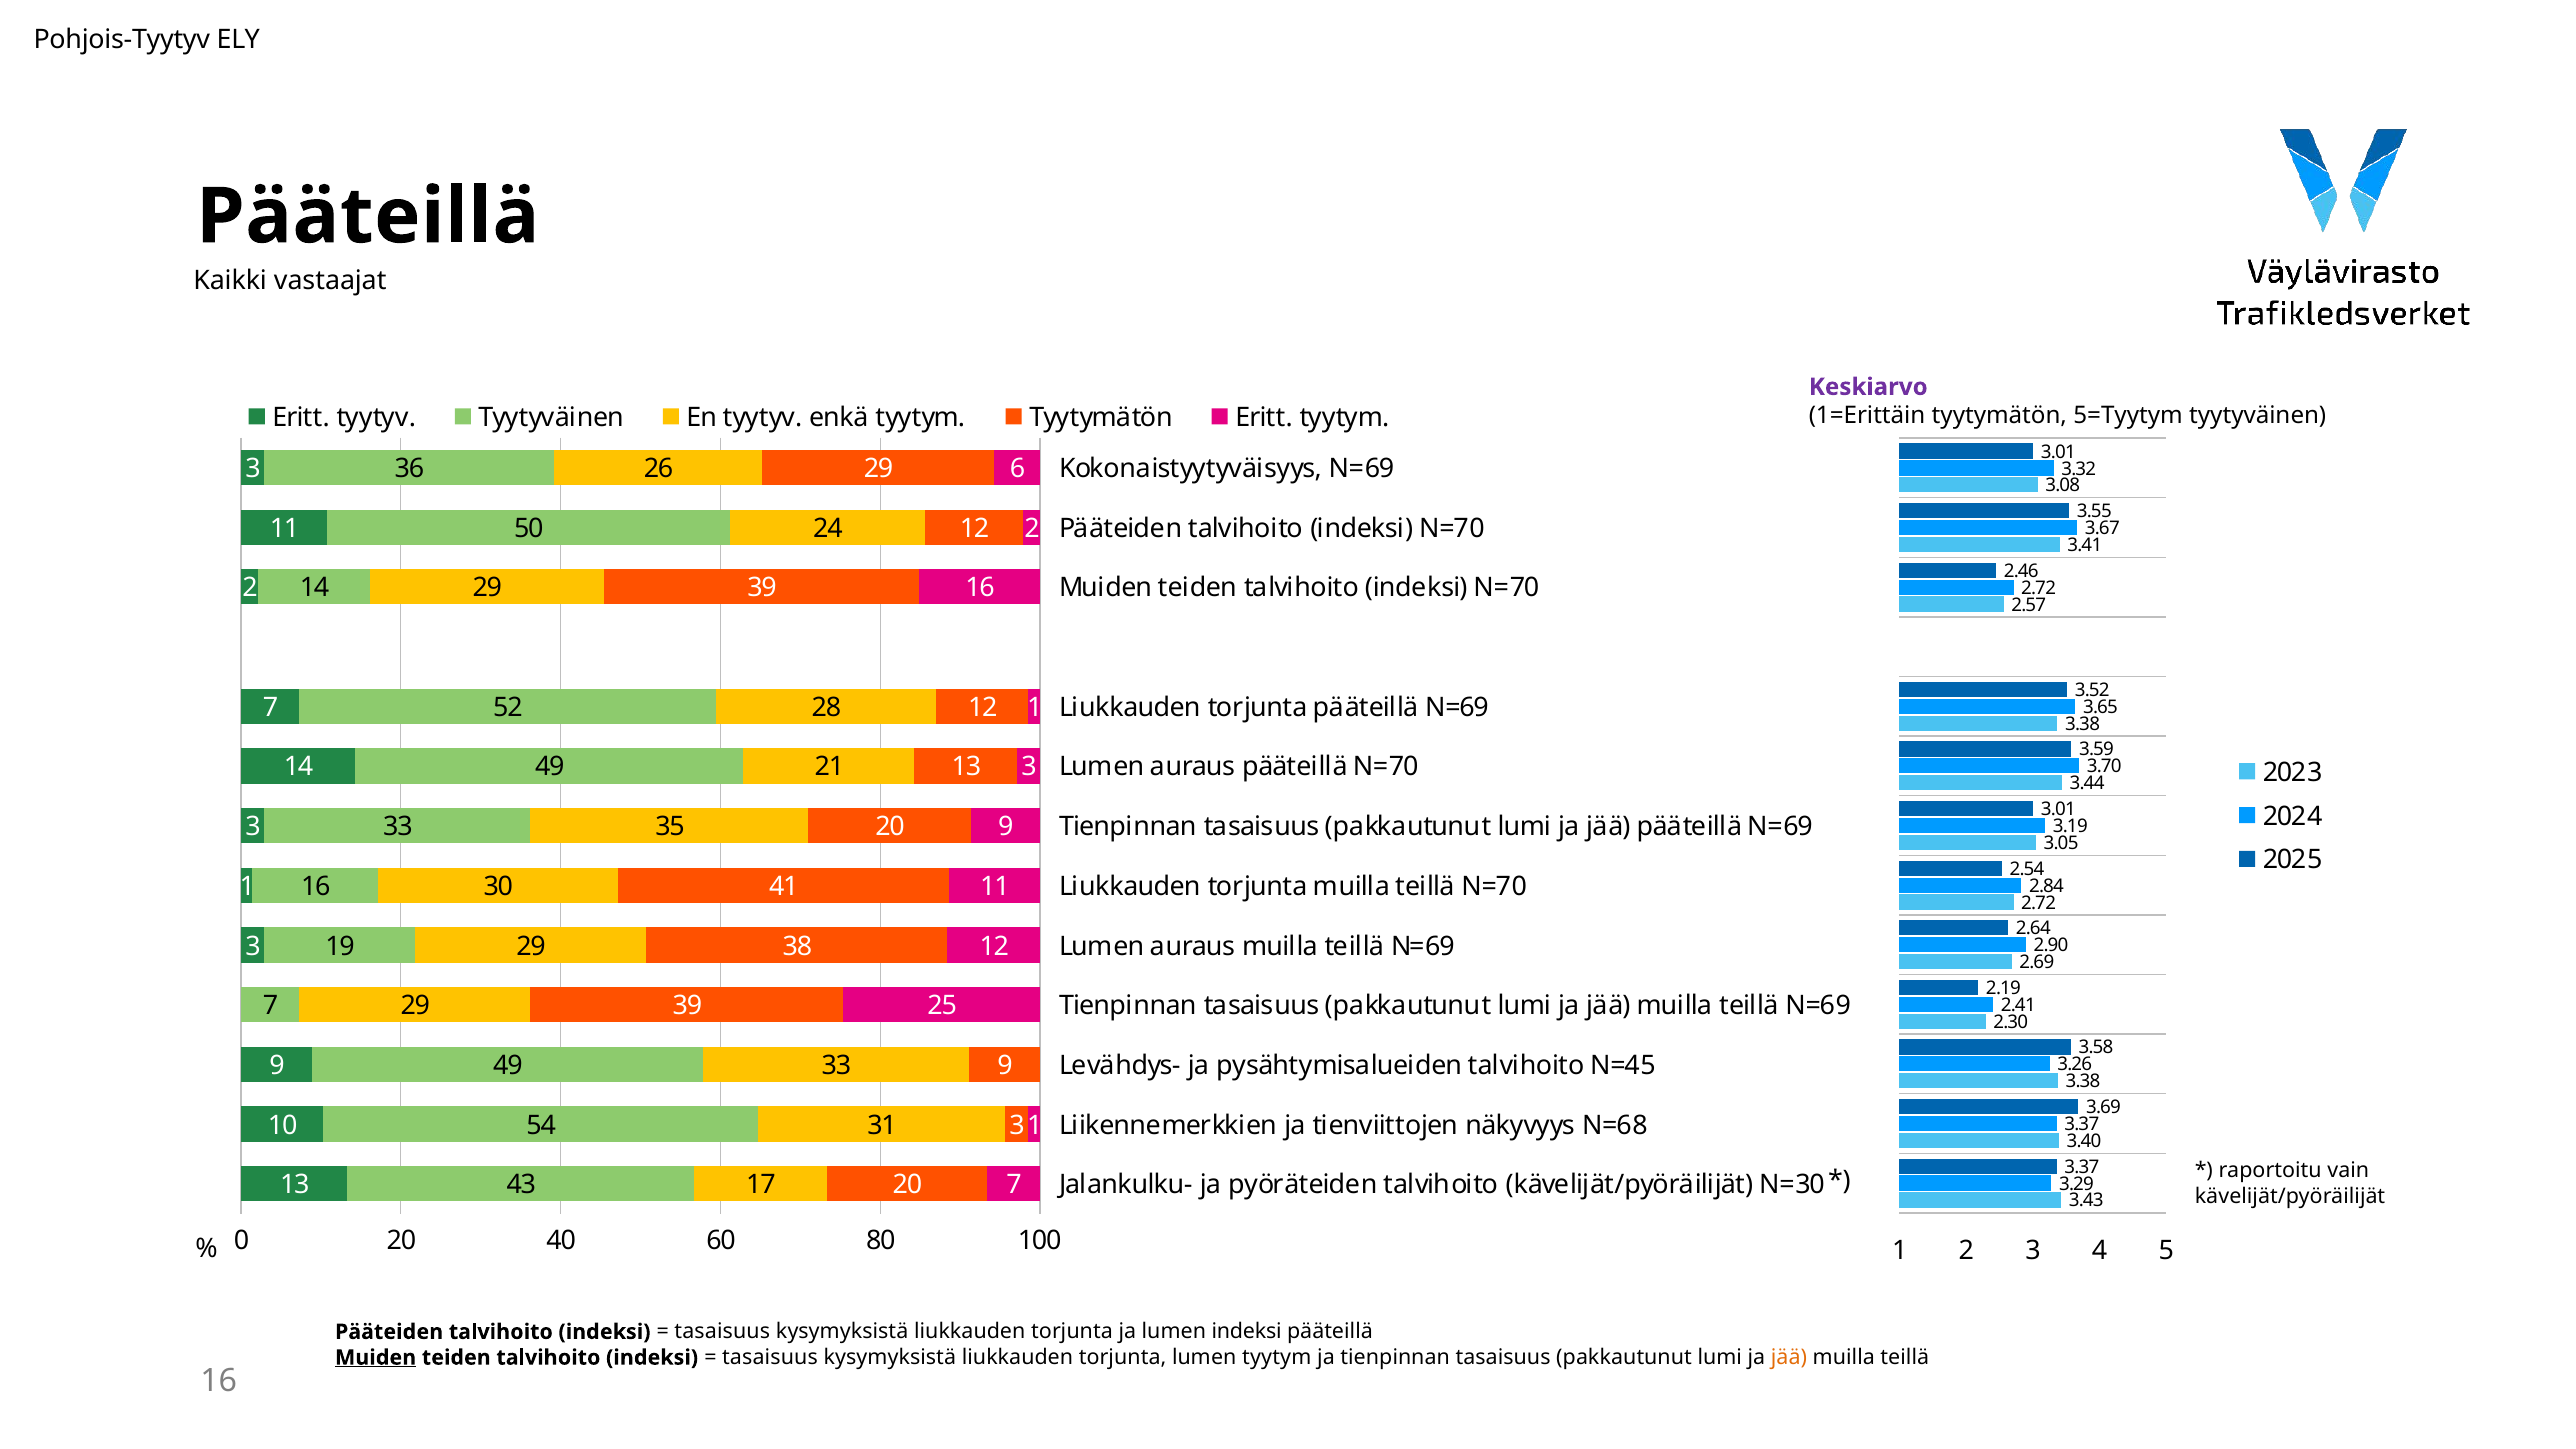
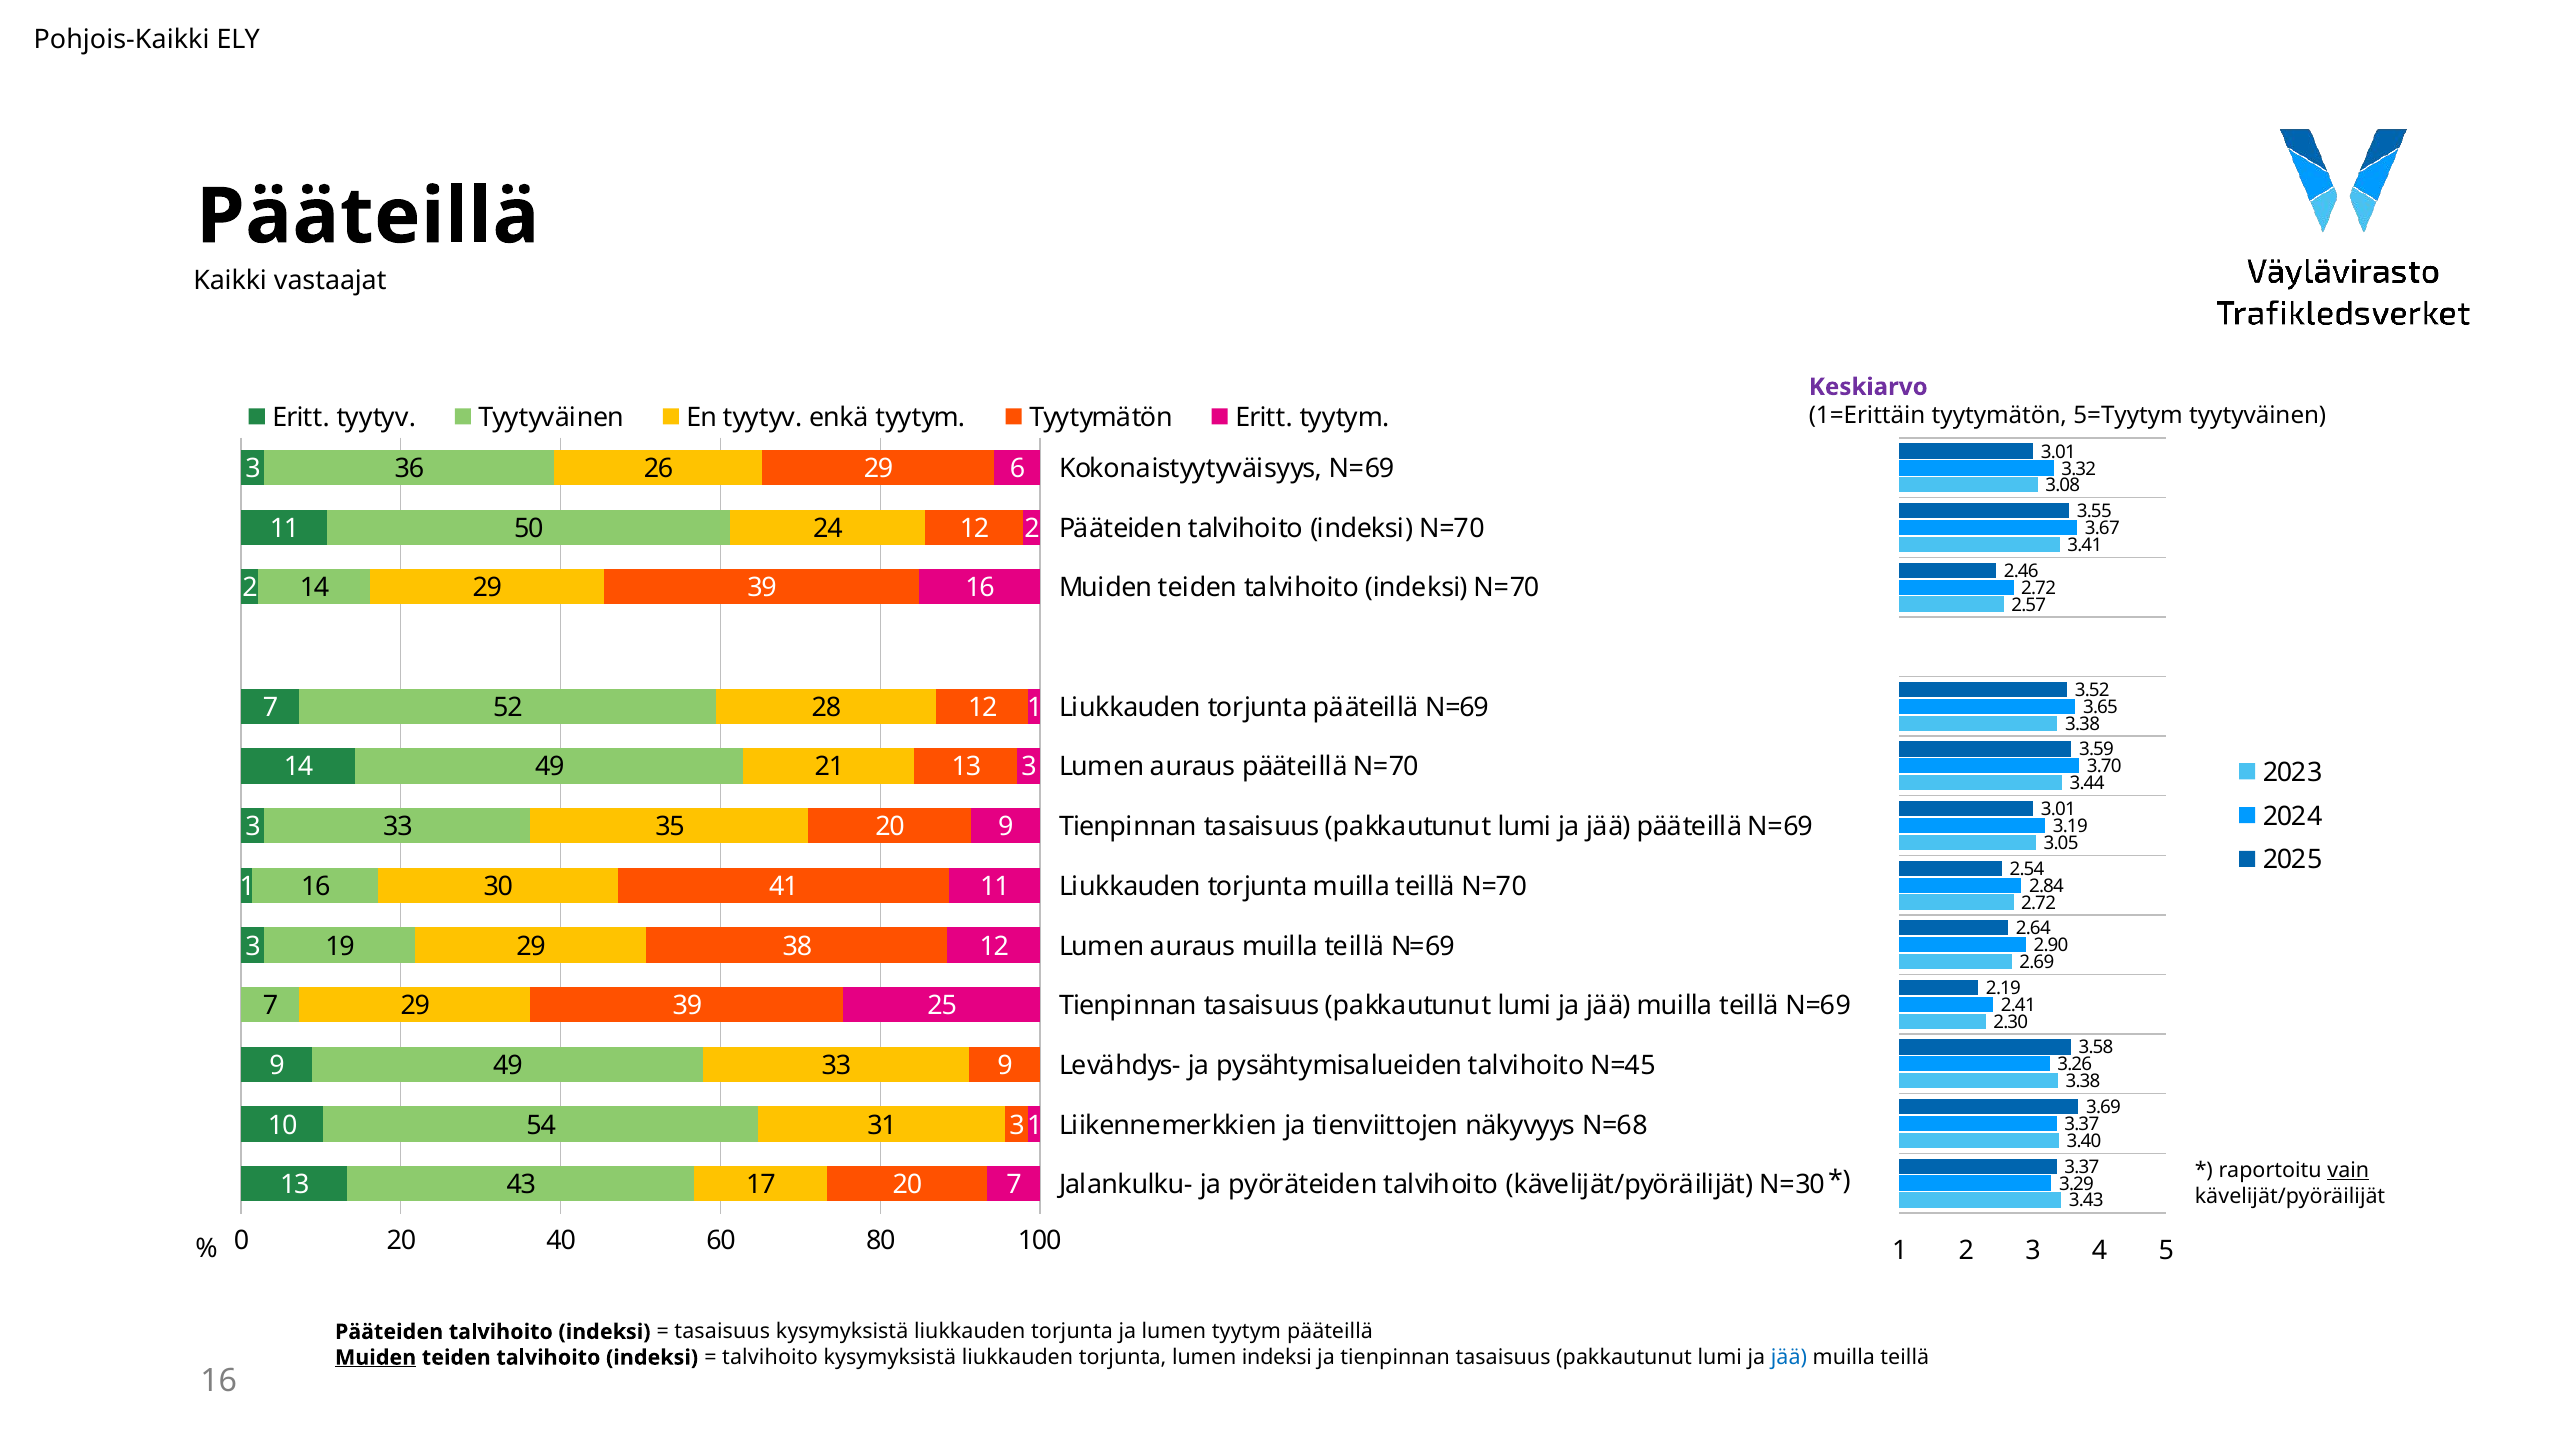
Pohjois-Tyytyv: Pohjois-Tyytyv -> Pohjois-Kaikki
vain underline: none -> present
lumen indeksi: indeksi -> tyytym
tasaisuus at (770, 1358): tasaisuus -> talvihoito
lumen tyytym: tyytym -> indeksi
jää at (1789, 1358) colour: orange -> blue
